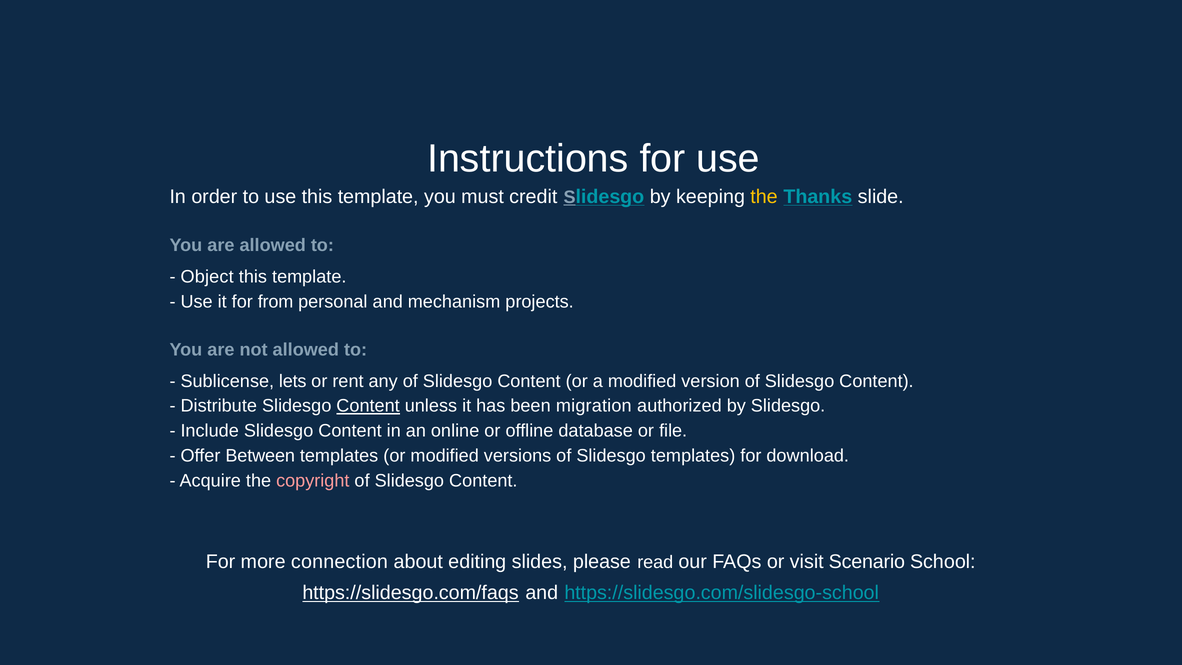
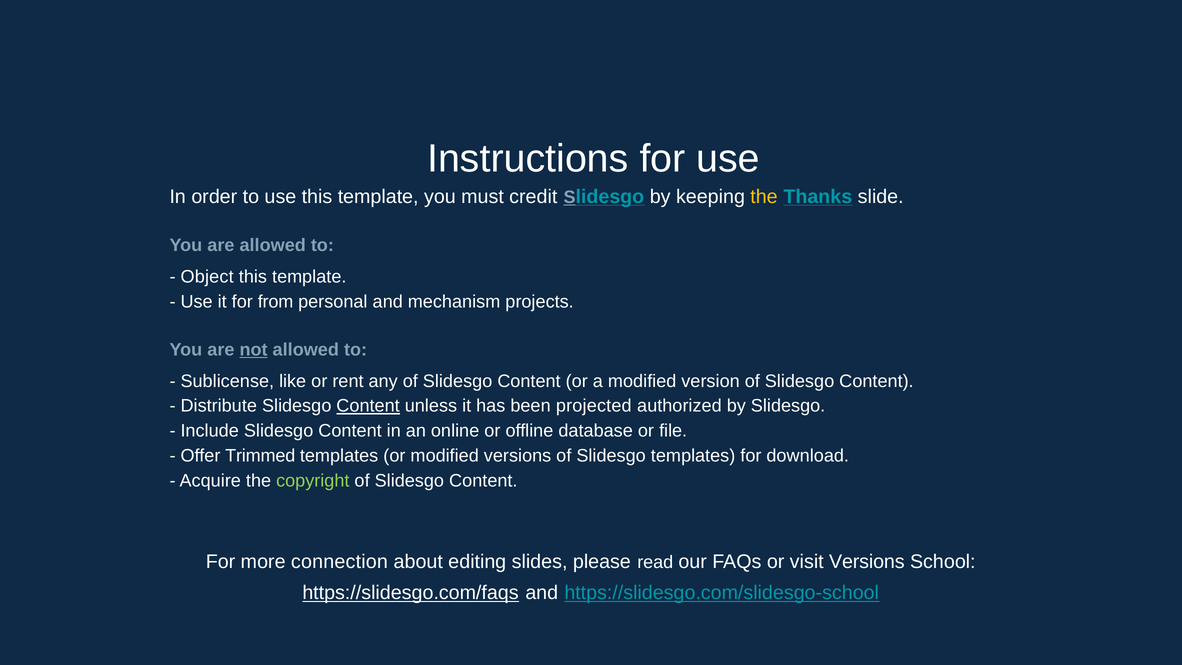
not underline: none -> present
lets: lets -> like
migration: migration -> projected
Between: Between -> Trimmed
copyright colour: pink -> light green
visit Scenario: Scenario -> Versions
